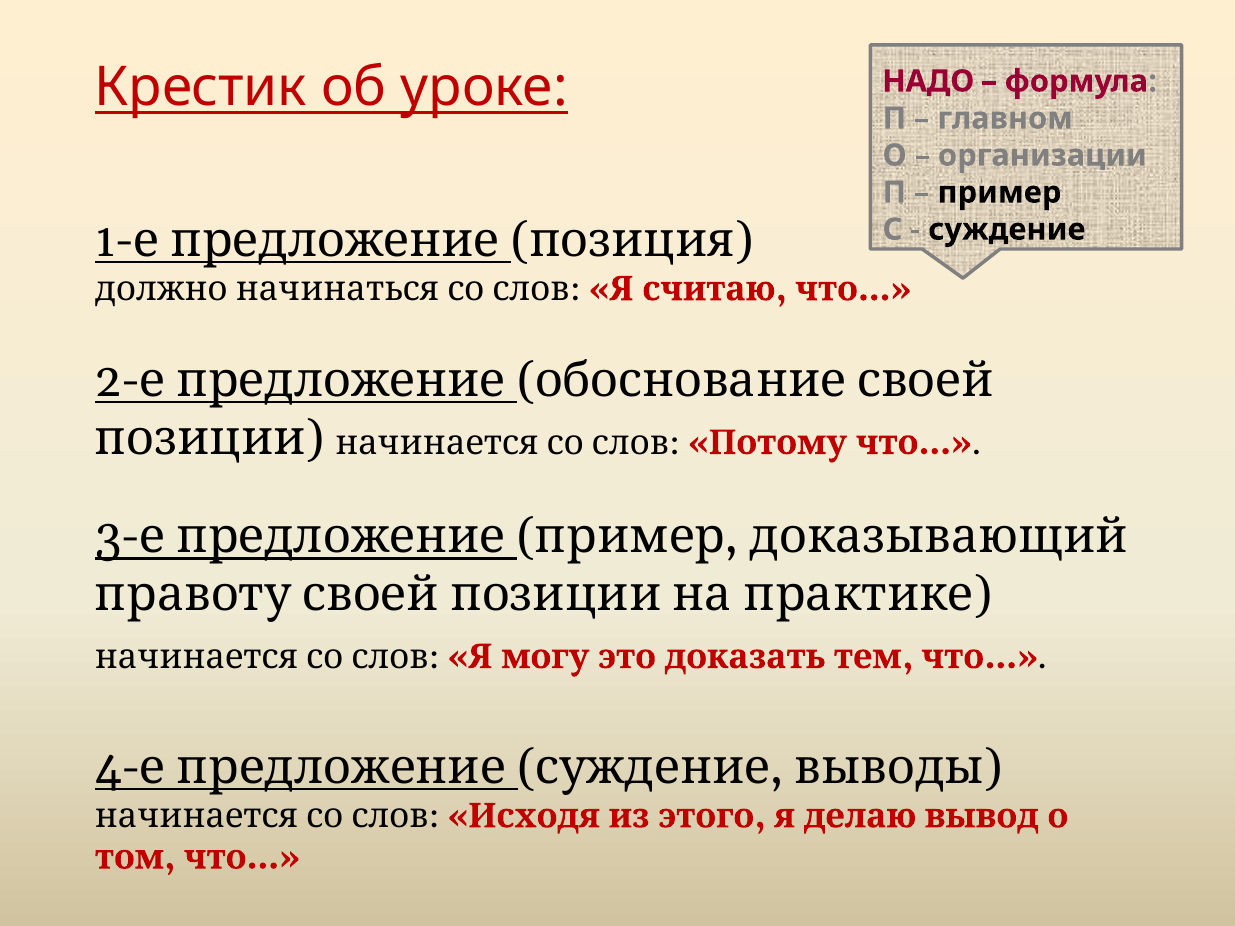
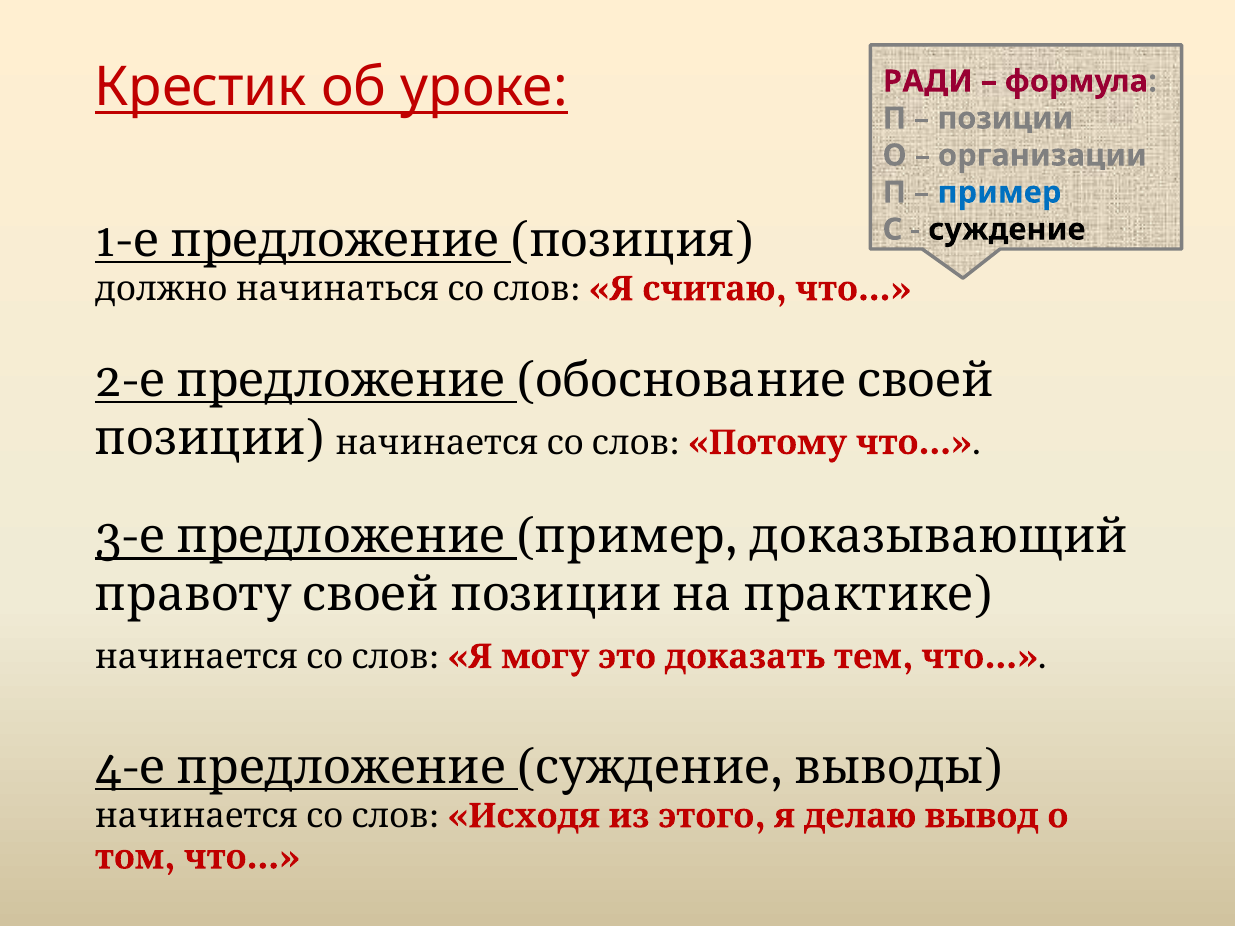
НАДО: НАДО -> РАДИ
главном at (1005, 118): главном -> позиции
пример at (999, 193) colour: black -> blue
